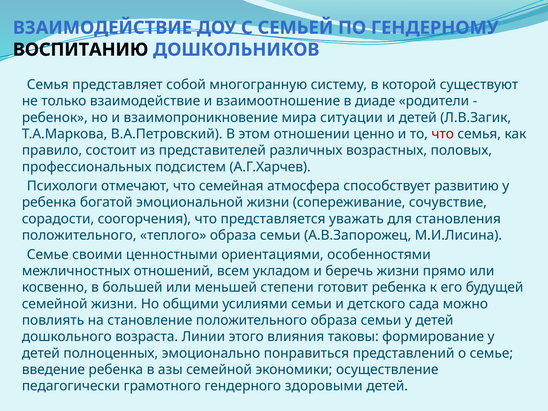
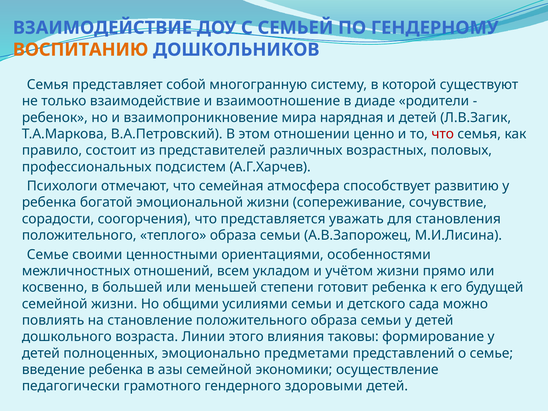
ВОСПИТАНИЮ colour: black -> orange
ситуации: ситуации -> нарядная
беречь: беречь -> учётом
понравиться: понравиться -> предметами
